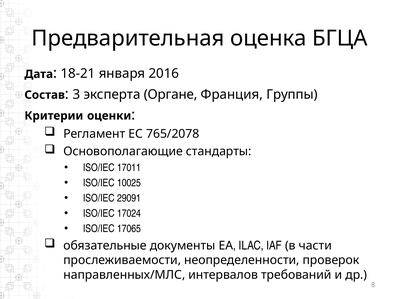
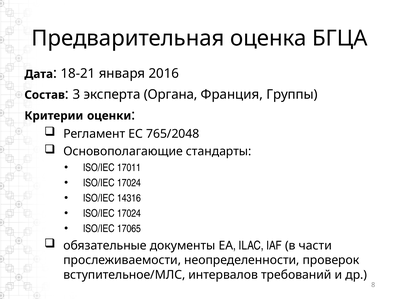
Органе: Органе -> Органа
765/2078: 765/2078 -> 765/2048
10025 at (129, 183): 10025 -> 17024
29091: 29091 -> 14316
направленных/МЛС: направленных/МЛС -> вступительное/МЛС
